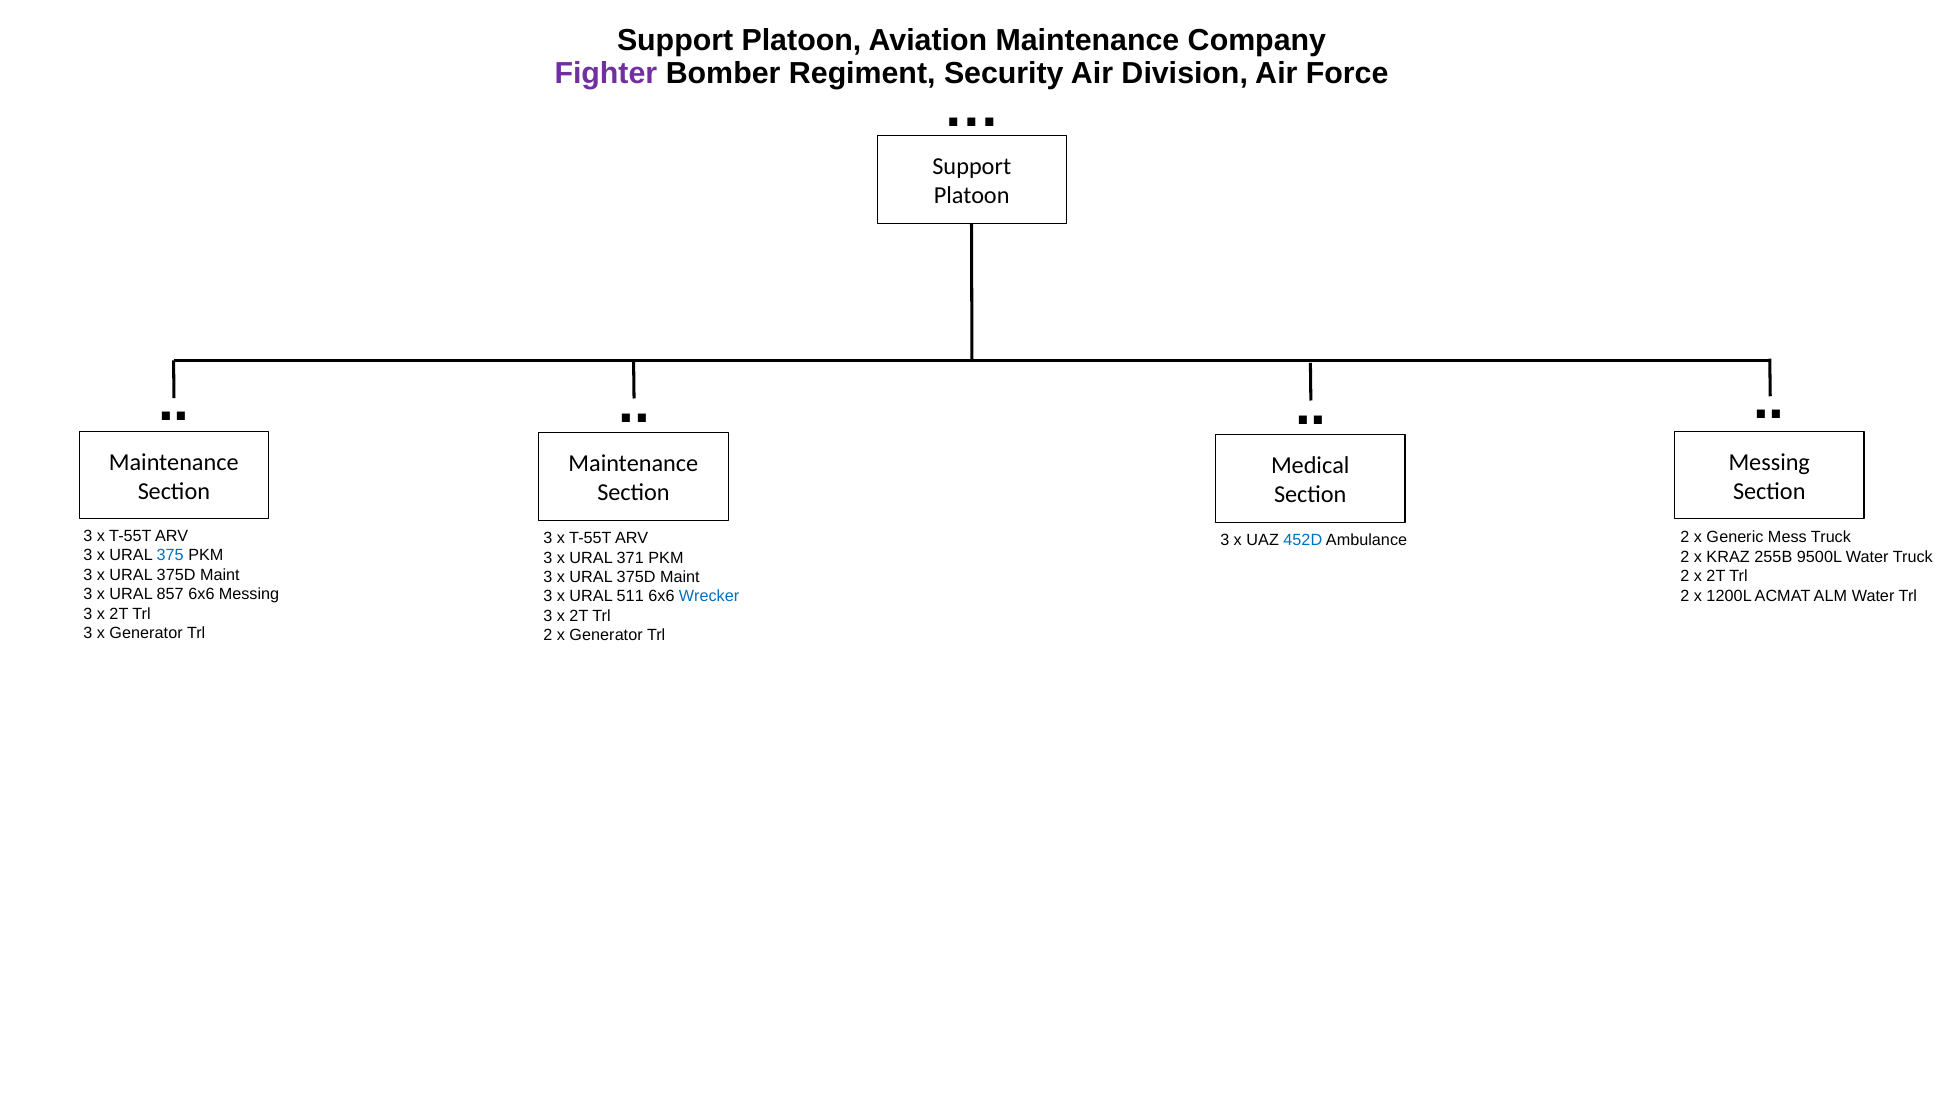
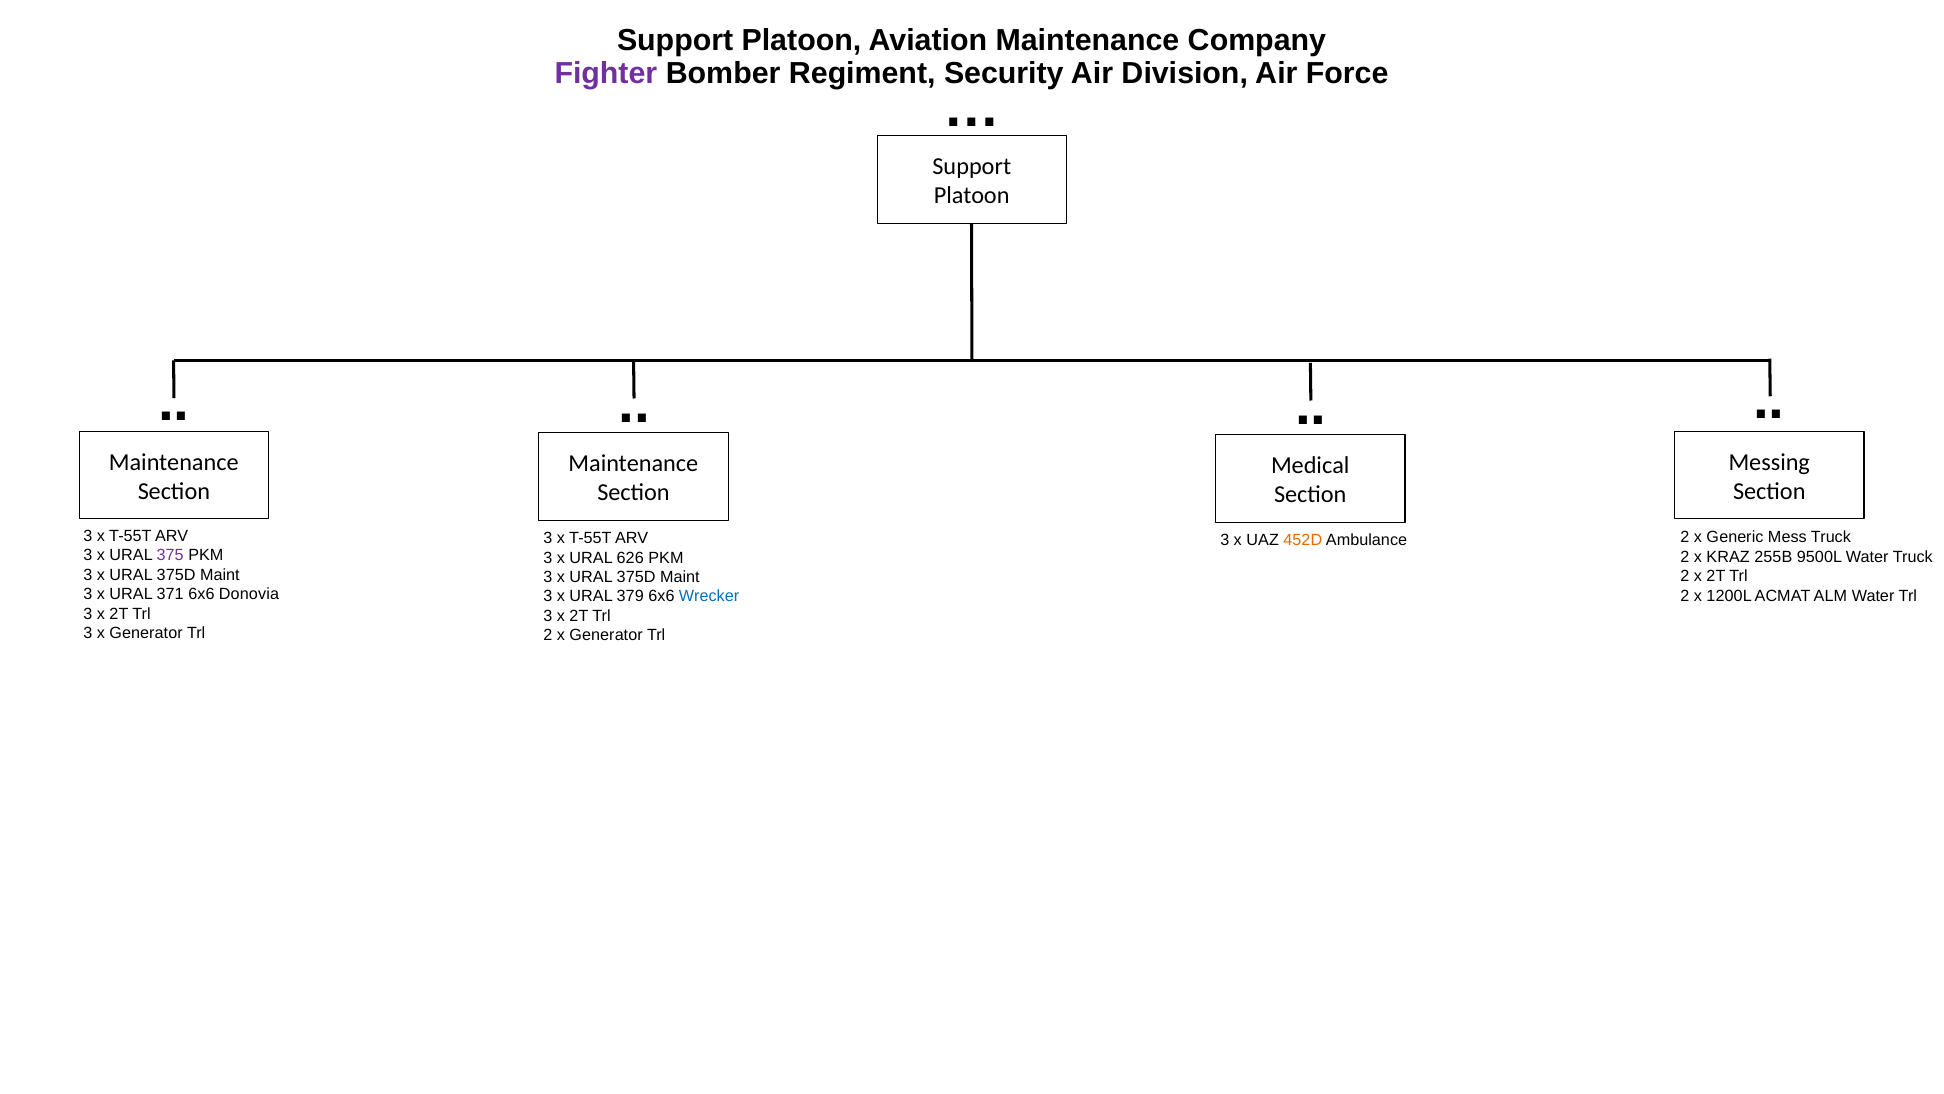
452D colour: blue -> orange
375 colour: blue -> purple
371: 371 -> 626
857: 857 -> 371
6x6 Messing: Messing -> Donovia
511: 511 -> 379
